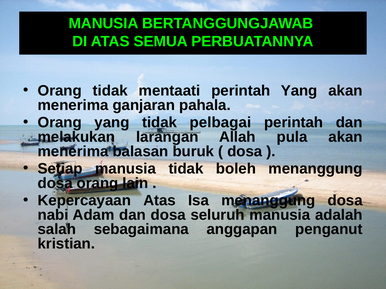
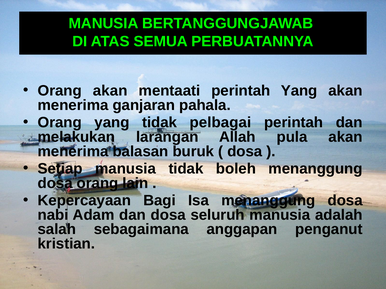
Orang tidak: tidak -> akan
Kepercayaan Atas: Atas -> Bagi
